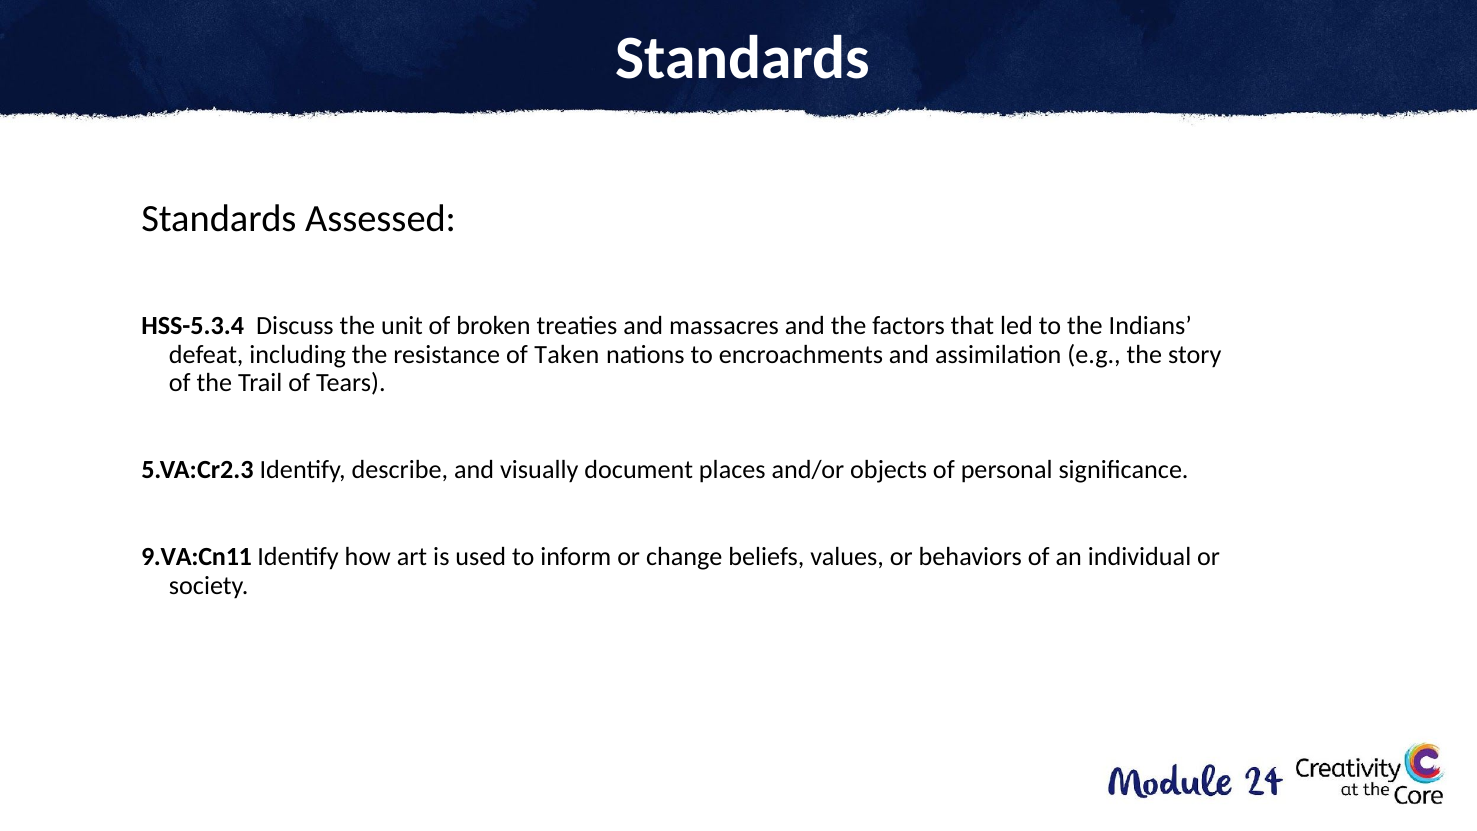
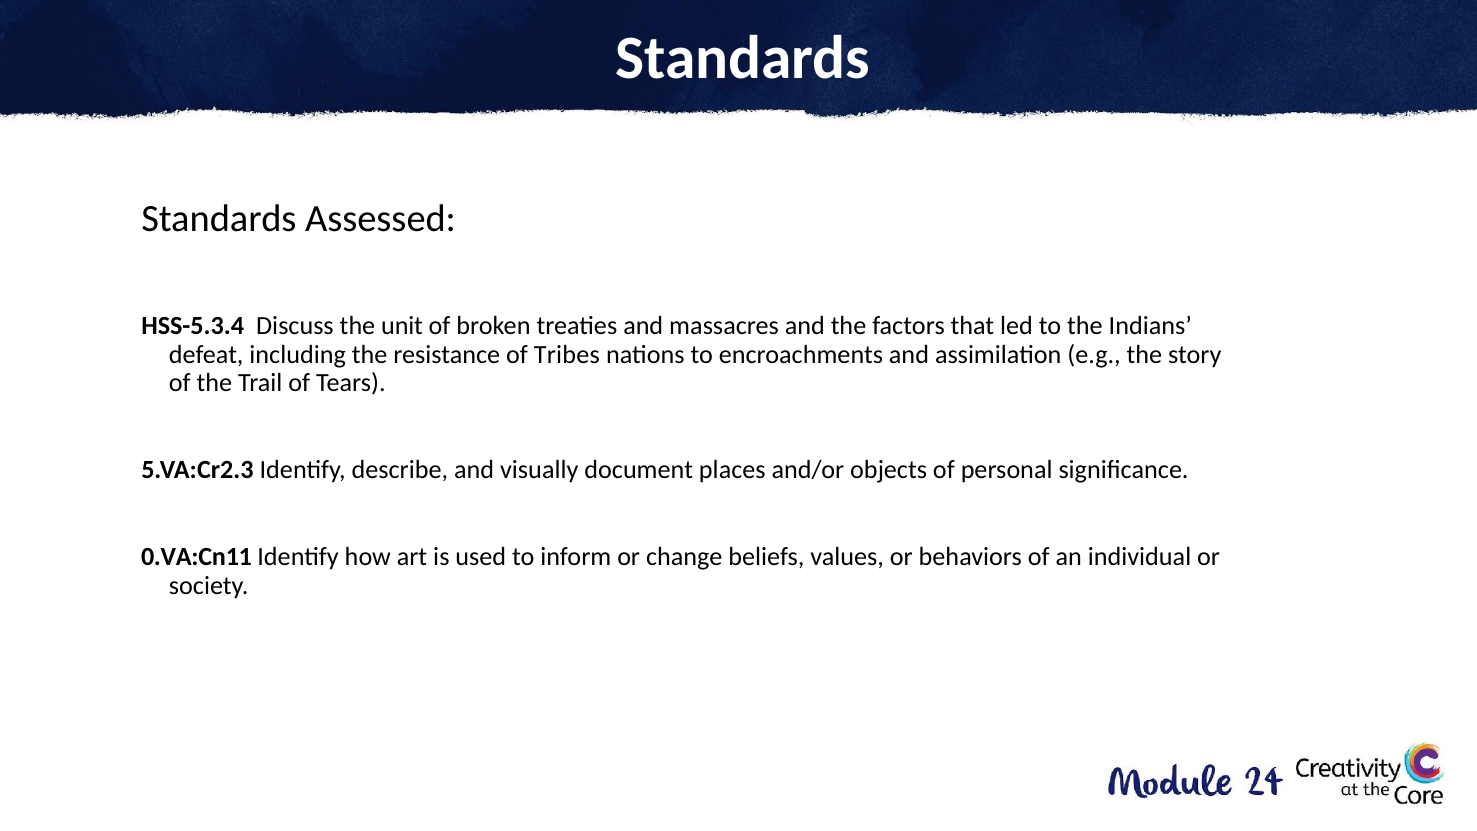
Taken: Taken -> Tribes
9.VA:Cn11: 9.VA:Cn11 -> 0.VA:Cn11
